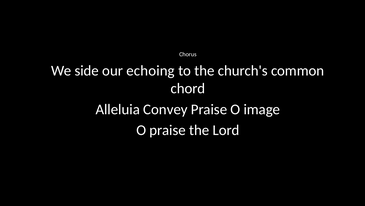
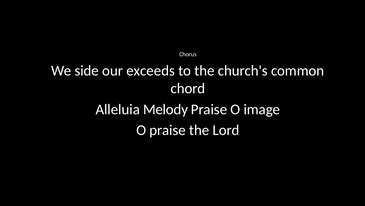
echoing: echoing -> exceeds
Convey: Convey -> Melody
